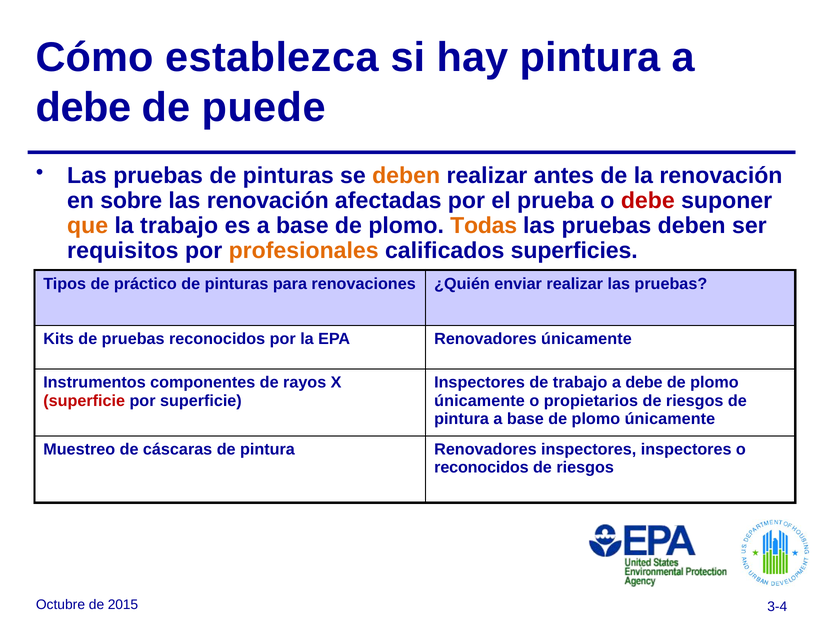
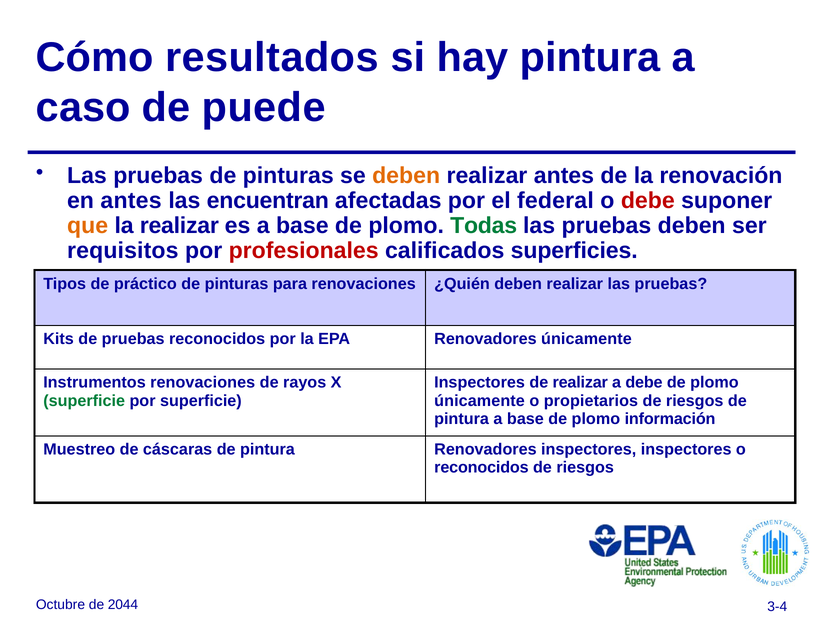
establezca: establezca -> resultados
debe at (83, 107): debe -> caso
en sobre: sobre -> antes
las renovación: renovación -> encuentran
prueba: prueba -> federal
la trabajo: trabajo -> realizar
Todas colour: orange -> green
profesionales colour: orange -> red
¿Quién enviar: enviar -> deben
Instrumentos componentes: componentes -> renovaciones
de trabajo: trabajo -> realizar
superficie at (84, 400) colour: red -> green
base de plomo únicamente: únicamente -> información
2015: 2015 -> 2044
